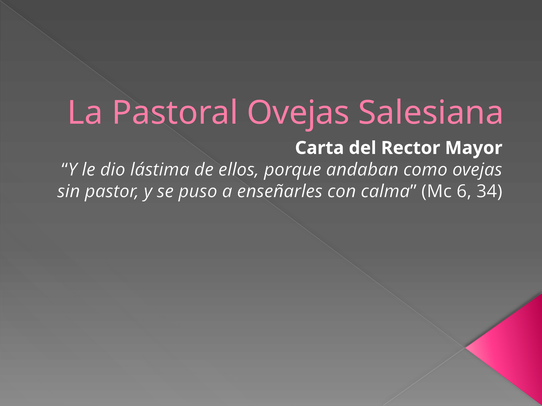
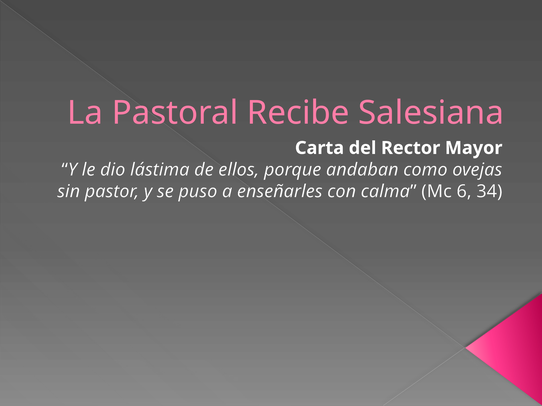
Pastoral Ovejas: Ovejas -> Recibe
